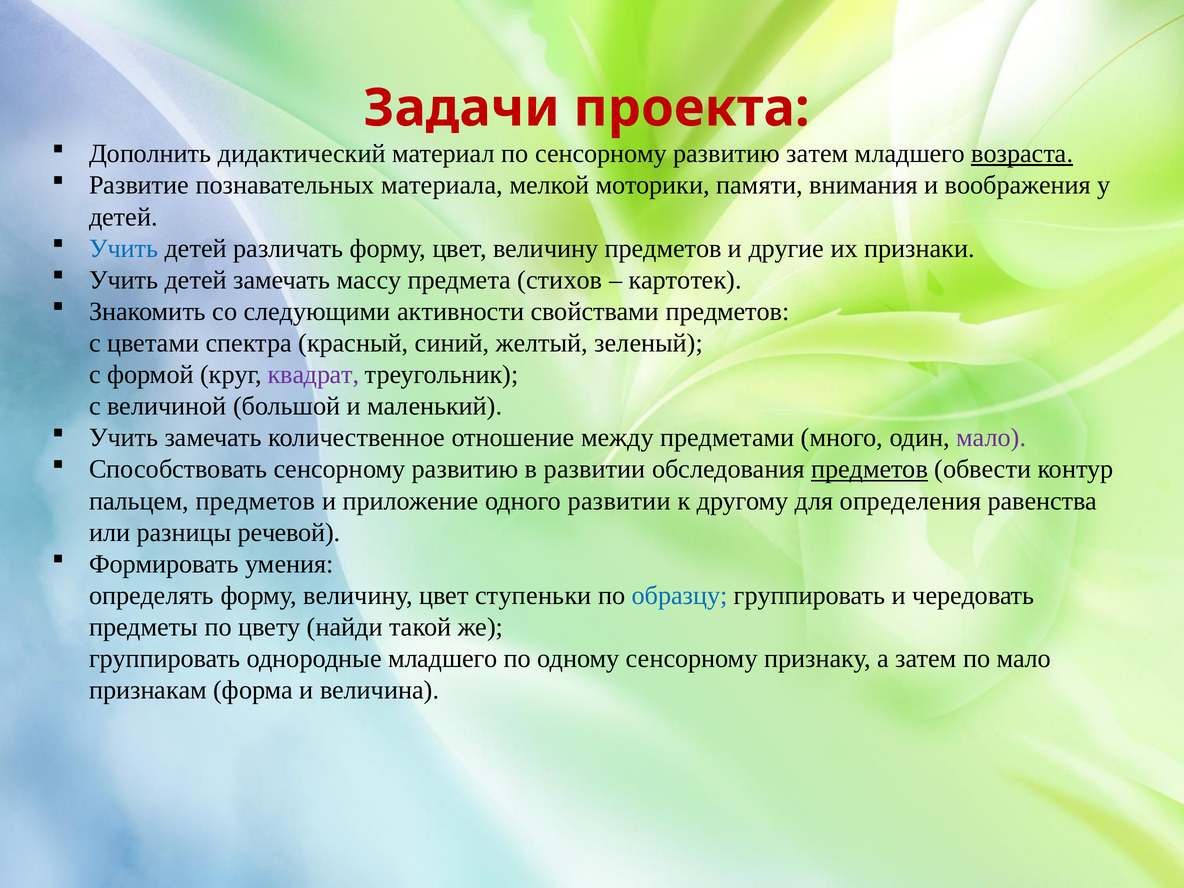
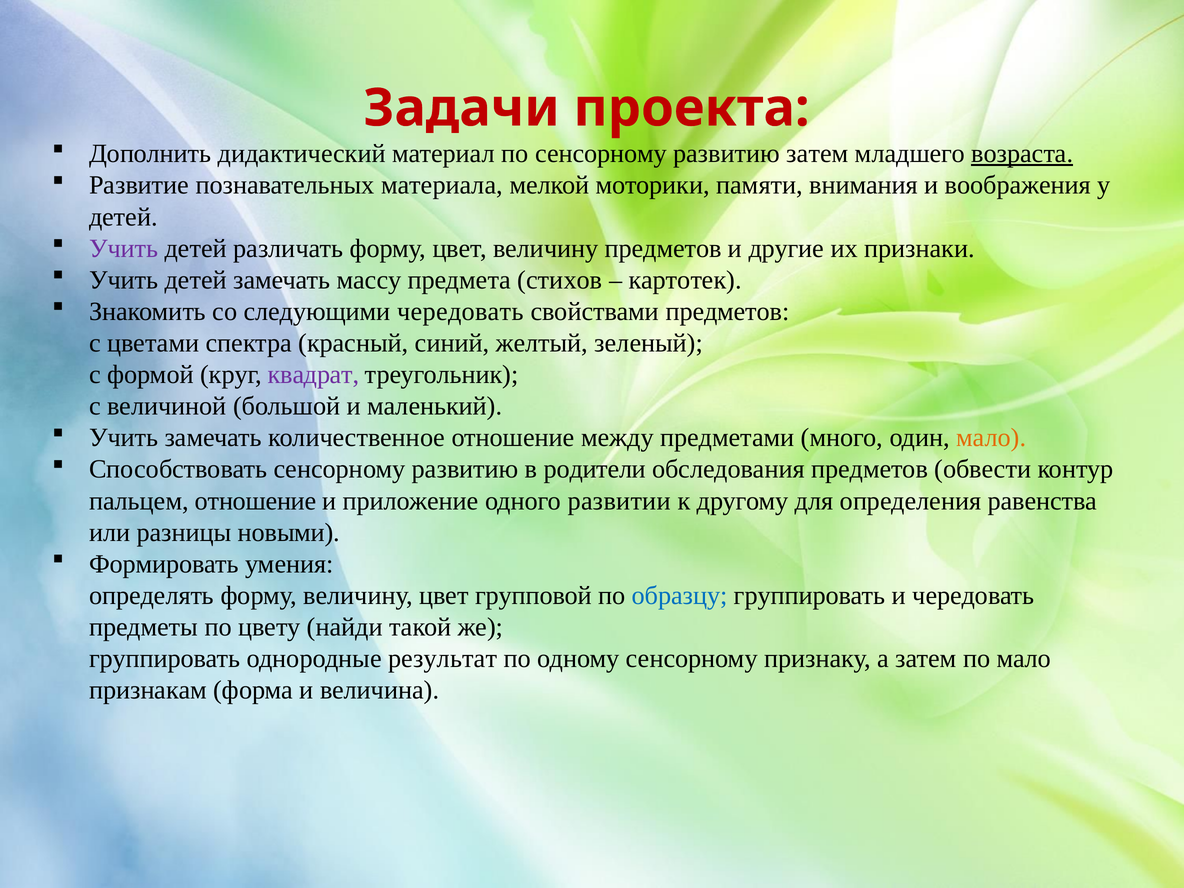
Учить at (124, 248) colour: blue -> purple
следующими активности: активности -> чередовать
мало at (991, 438) colour: purple -> orange
в развитии: развитии -> родители
предметов at (870, 469) underline: present -> none
пальцем предметов: предметов -> отношение
речевой: речевой -> новыми
ступеньки: ступеньки -> групповой
однородные младшего: младшего -> результат
